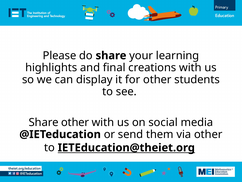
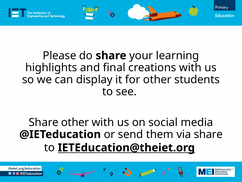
via other: other -> share
